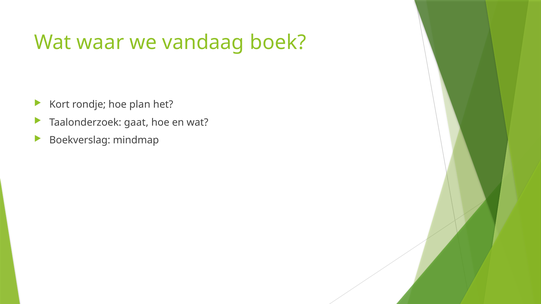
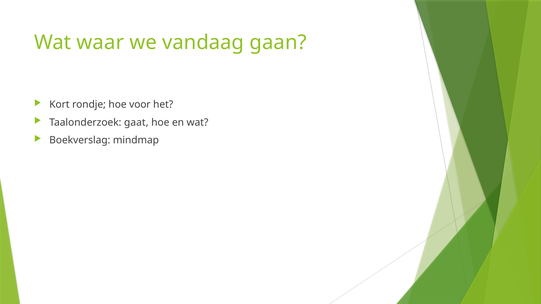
boek: boek -> gaan
plan: plan -> voor
